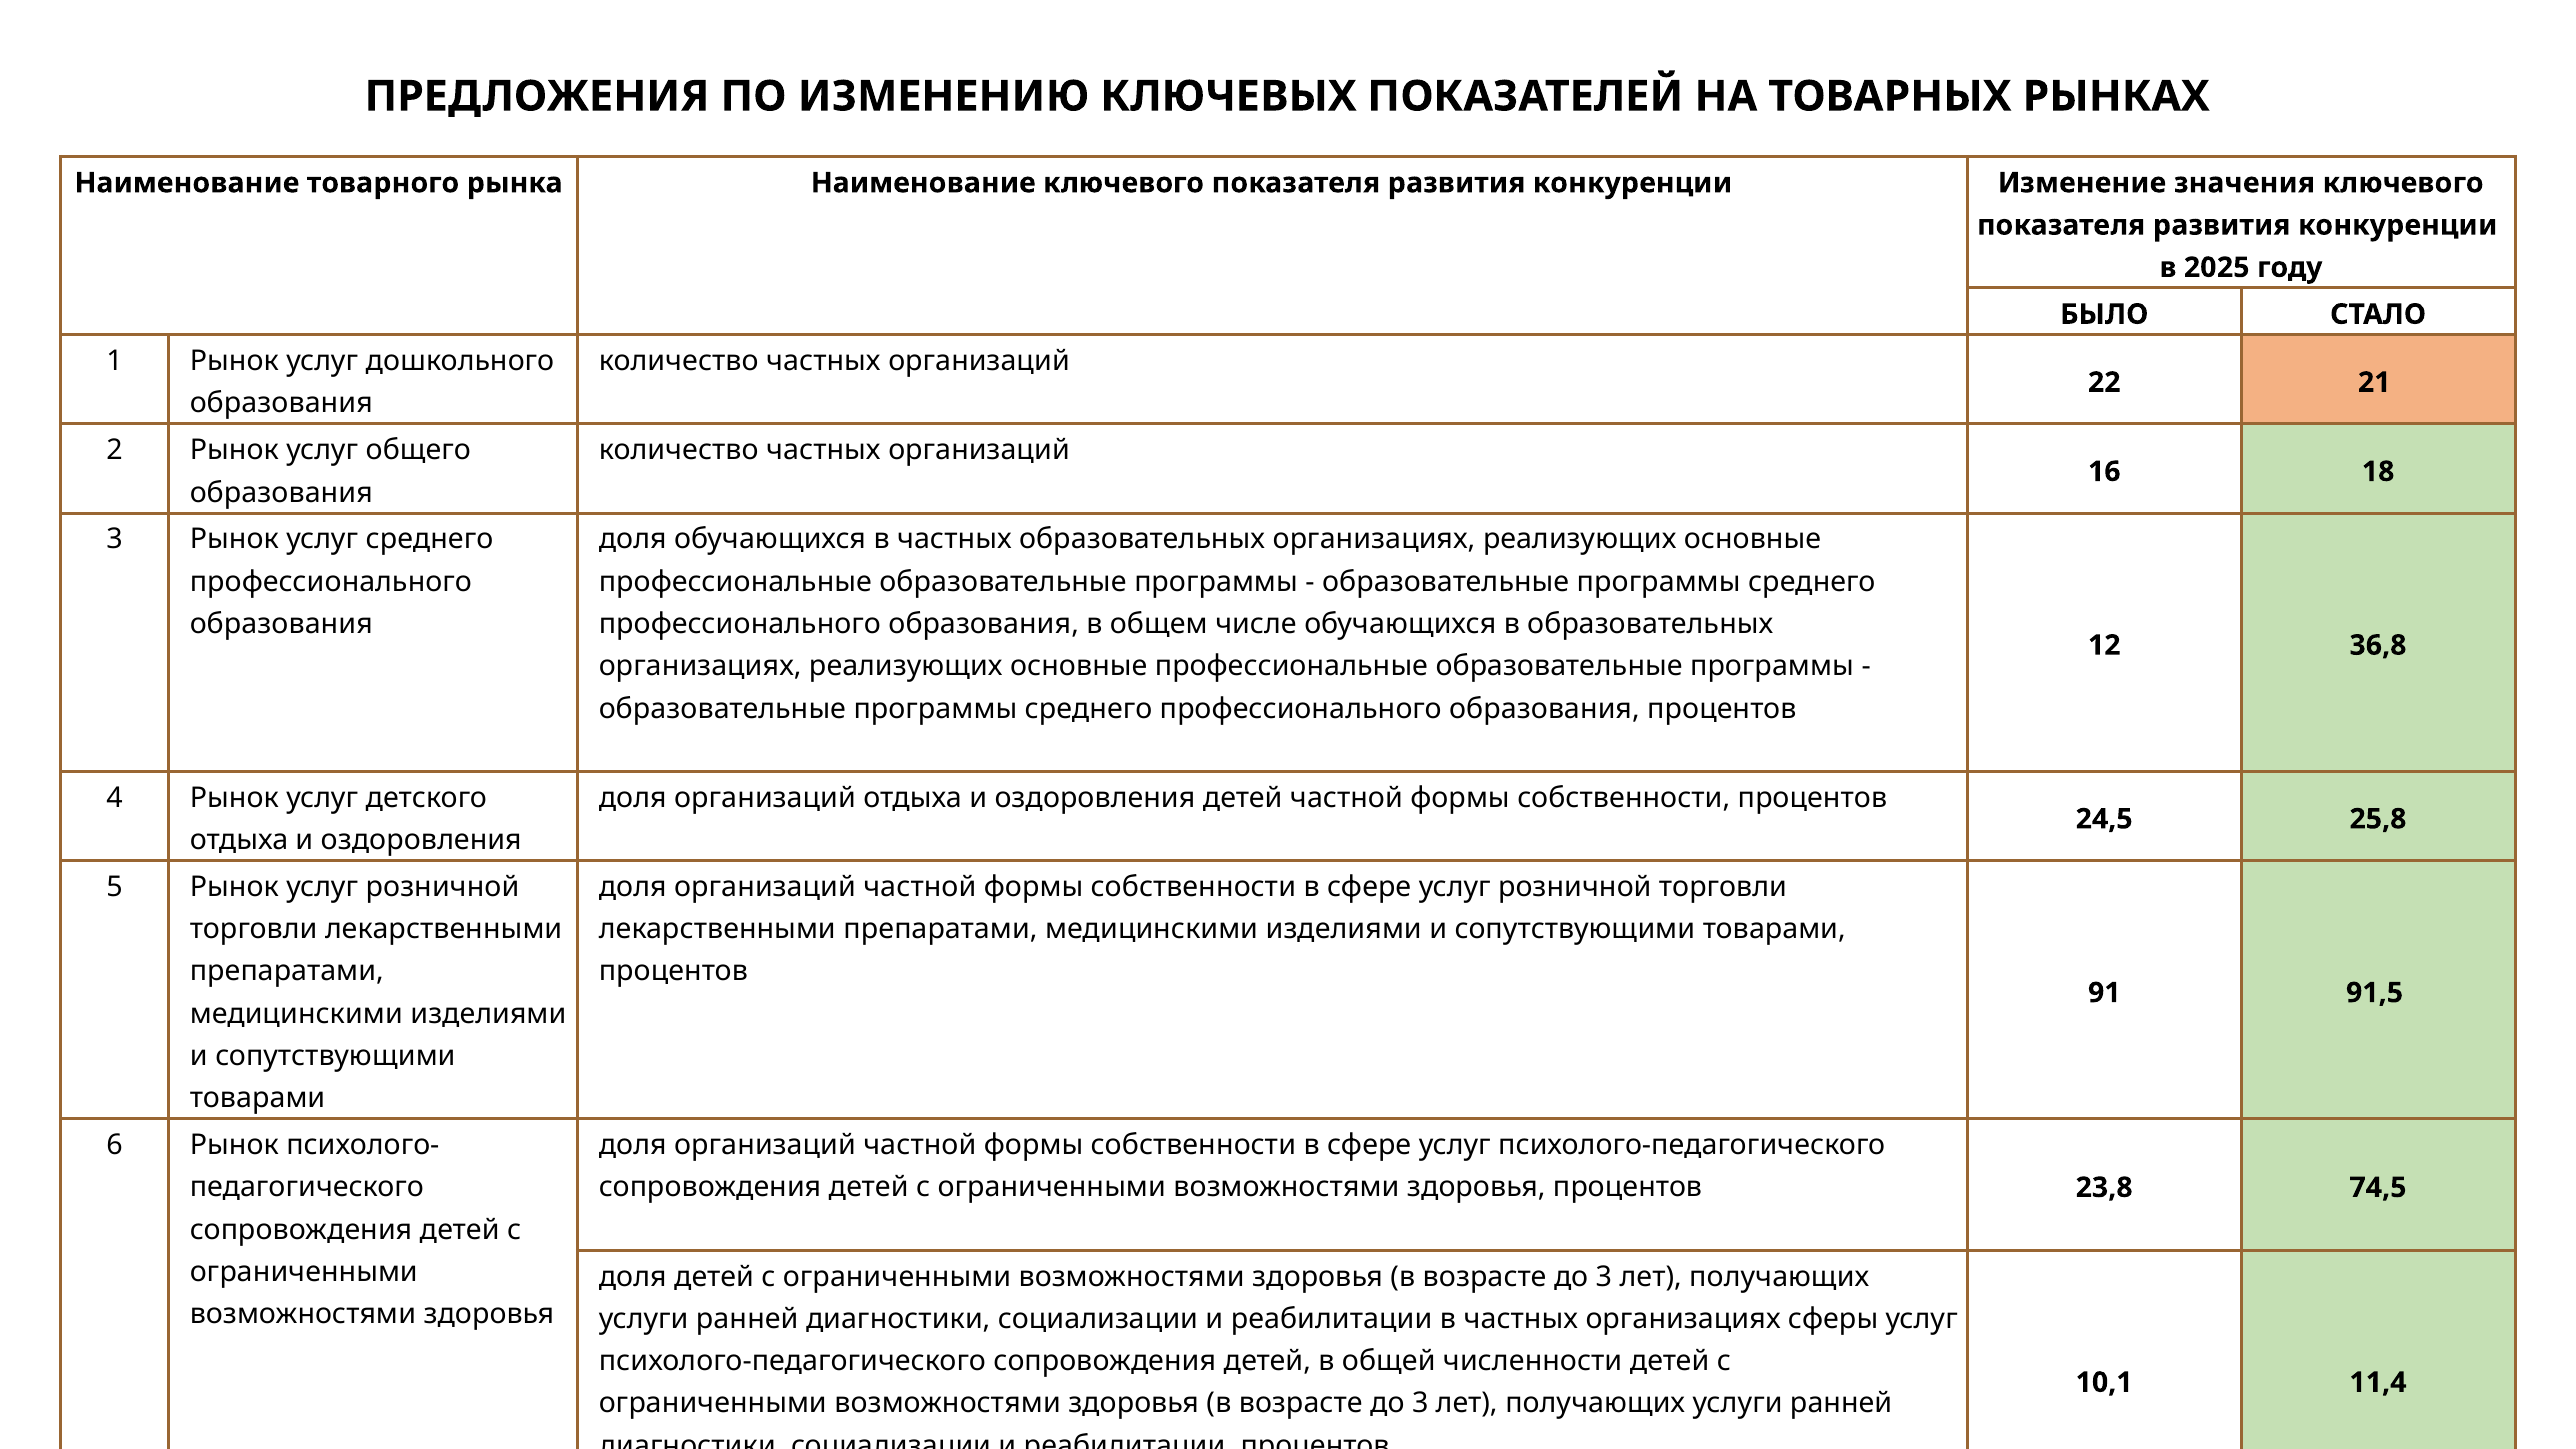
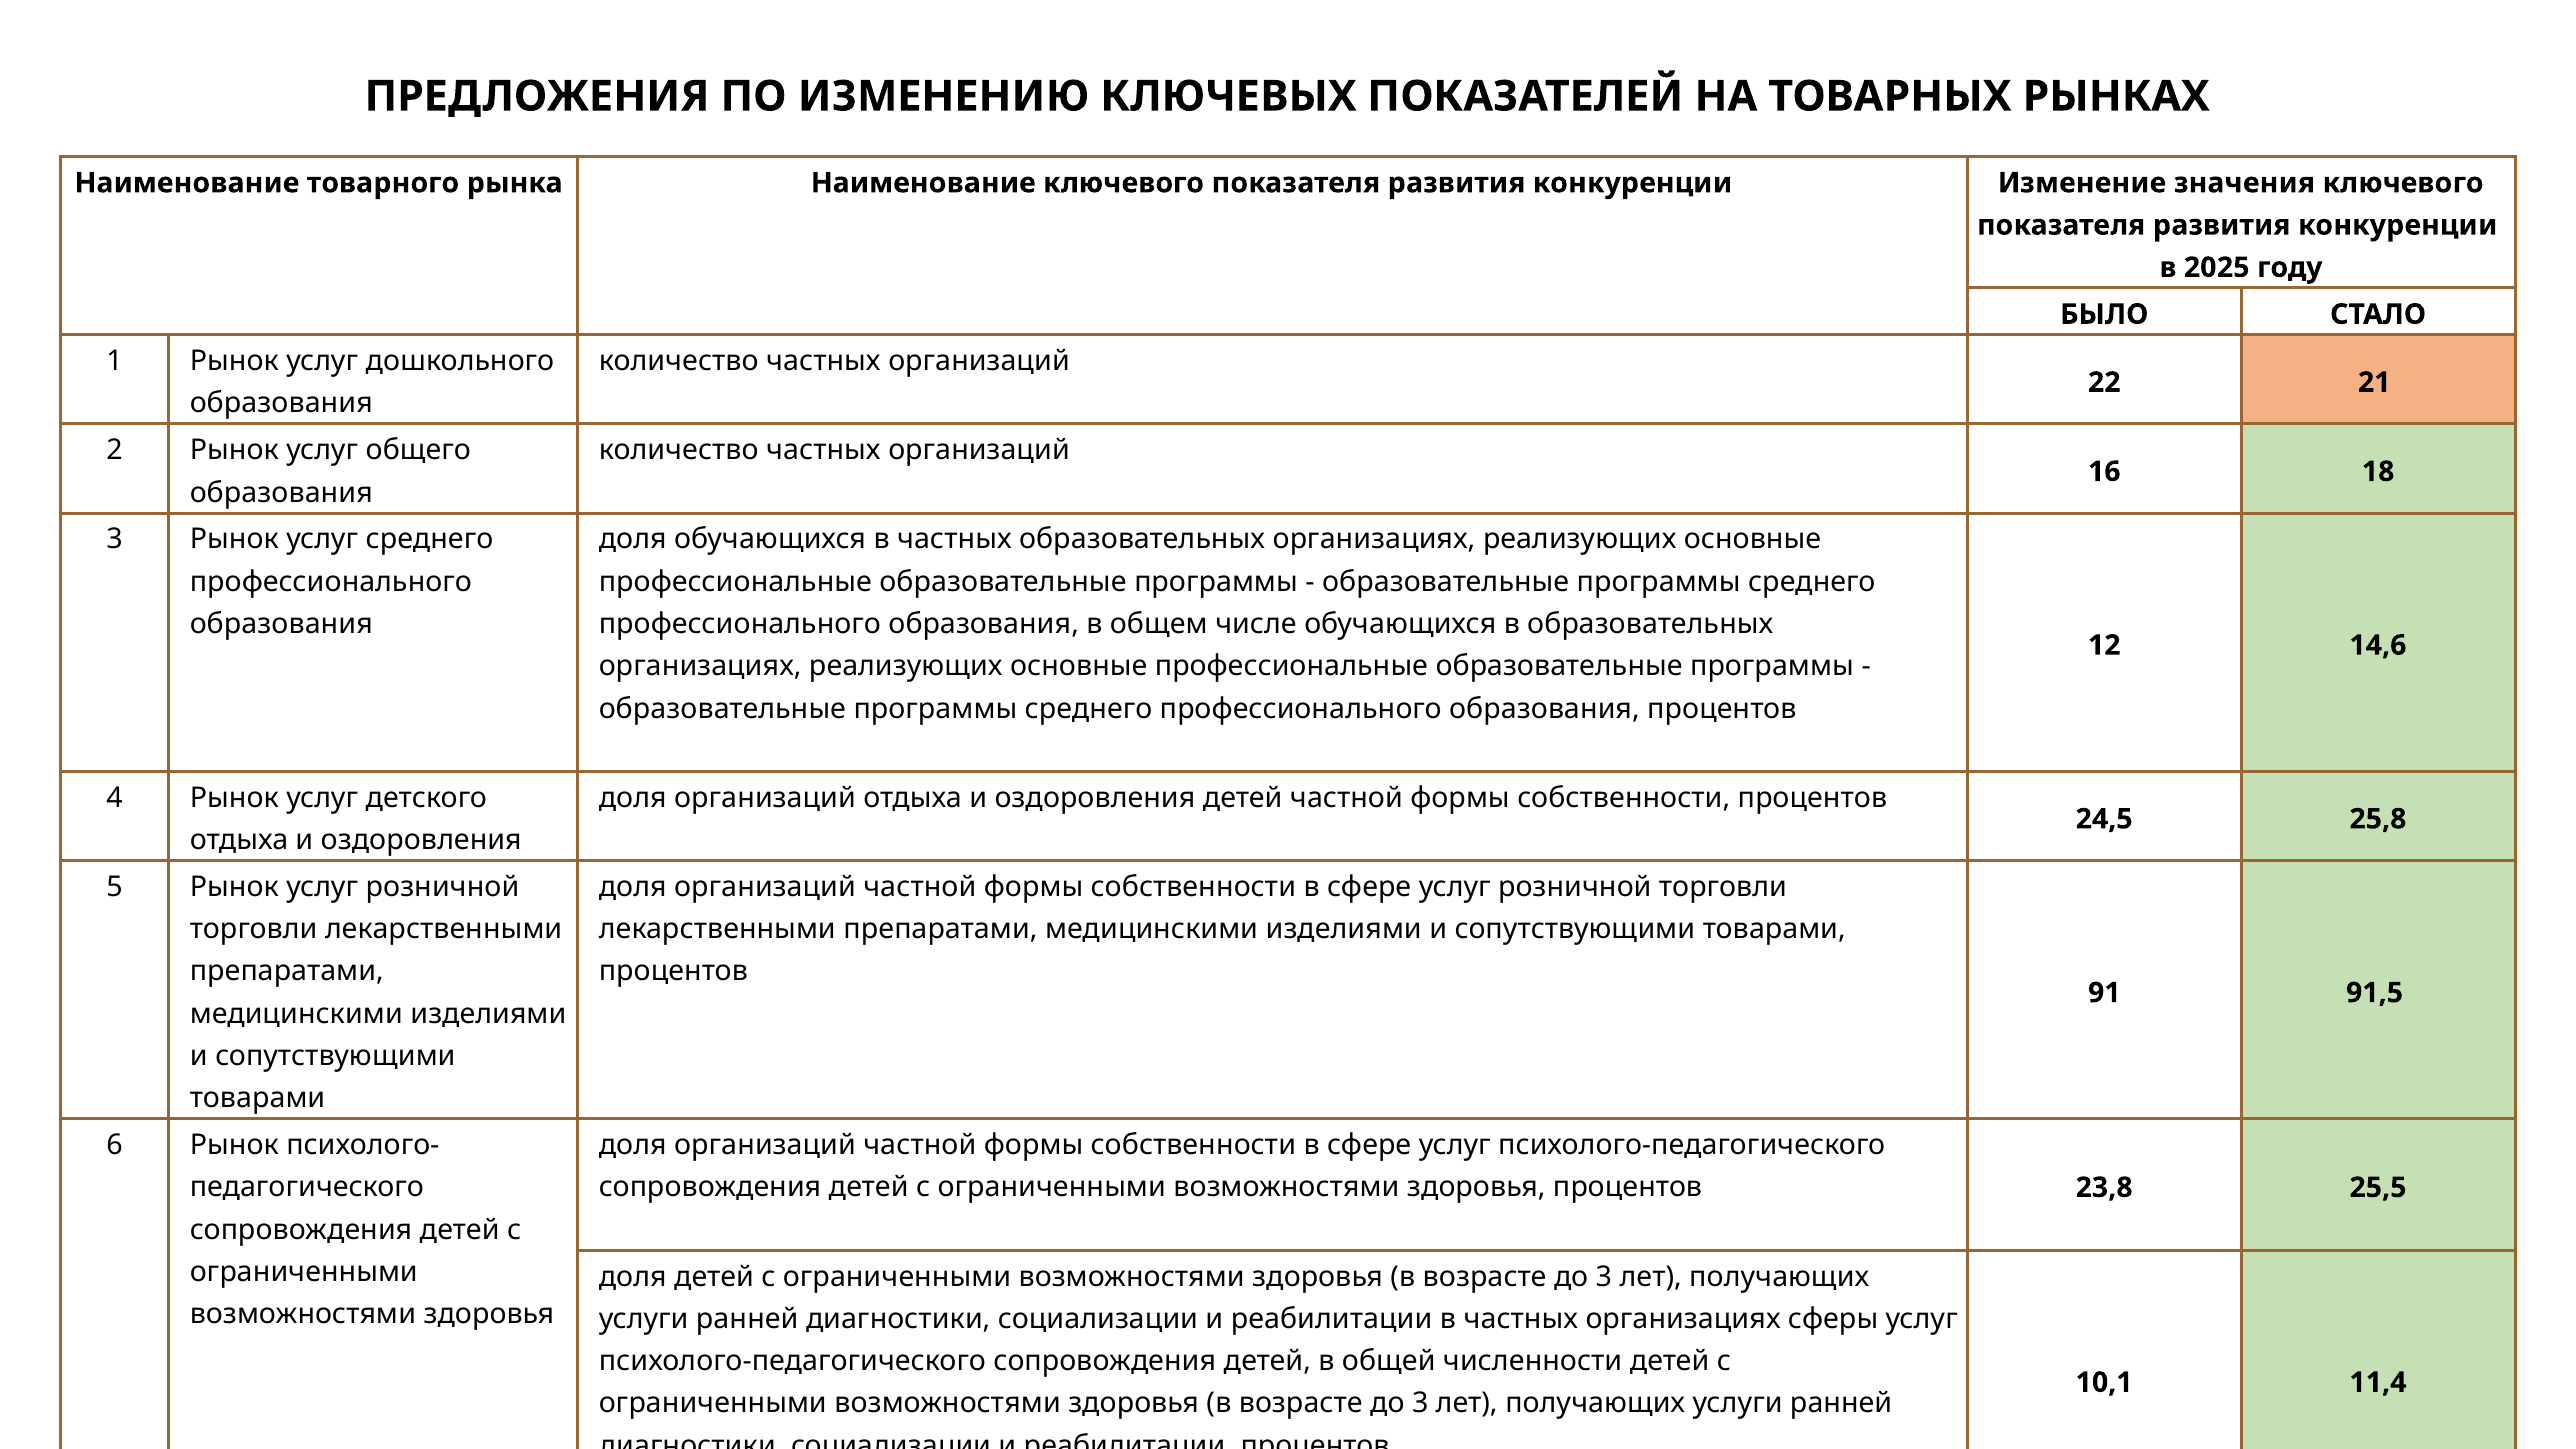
36,8: 36,8 -> 14,6
74,5: 74,5 -> 25,5
